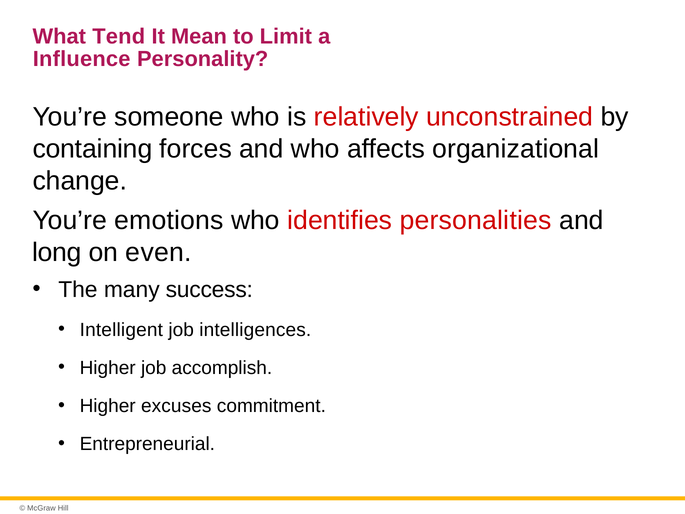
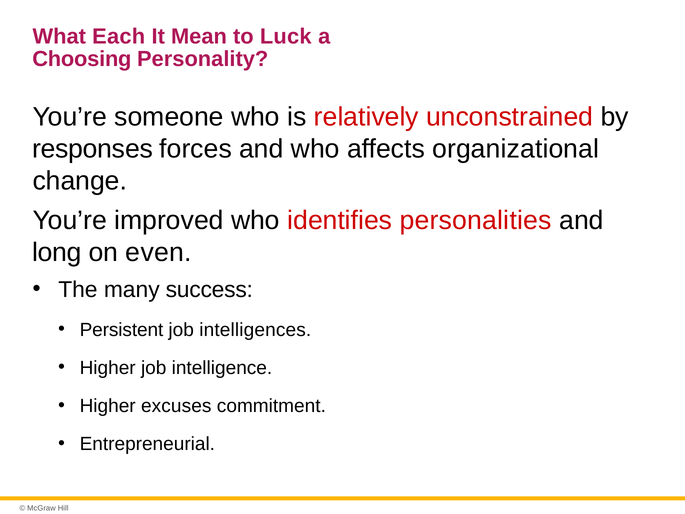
Tend: Tend -> Each
Limit: Limit -> Luck
Influence: Influence -> Choosing
containing: containing -> responses
emotions: emotions -> improved
Intelligent: Intelligent -> Persistent
accomplish: accomplish -> intelligence
